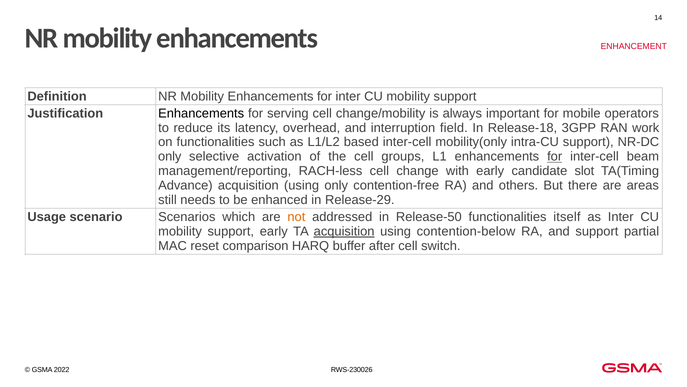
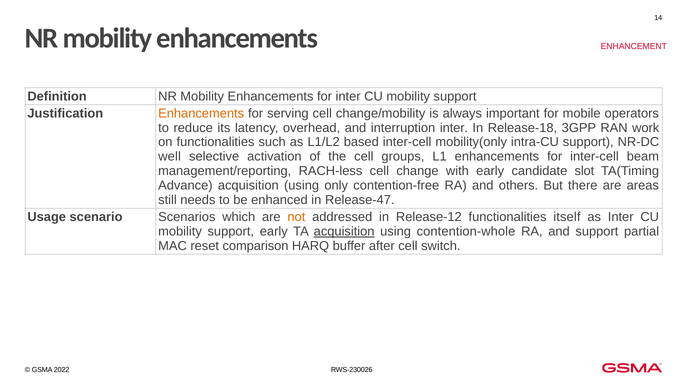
Enhancements at (201, 113) colour: black -> orange
interruption field: field -> inter
only at (170, 156): only -> well
for at (555, 156) underline: present -> none
Release-29: Release-29 -> Release-47
Release-50: Release-50 -> Release-12
contention-below: contention-below -> contention-whole
